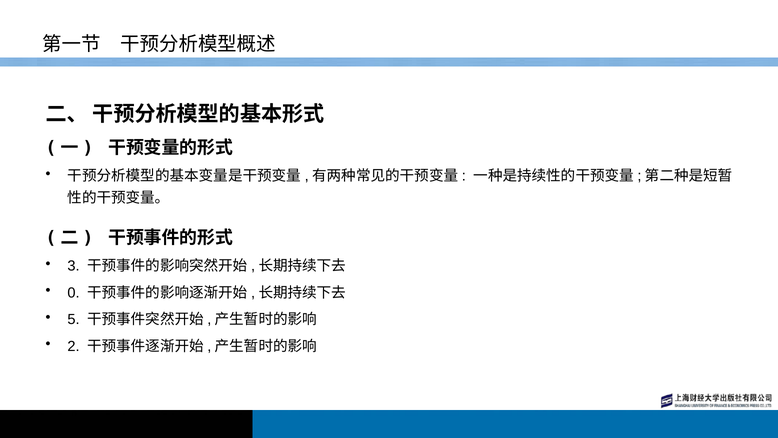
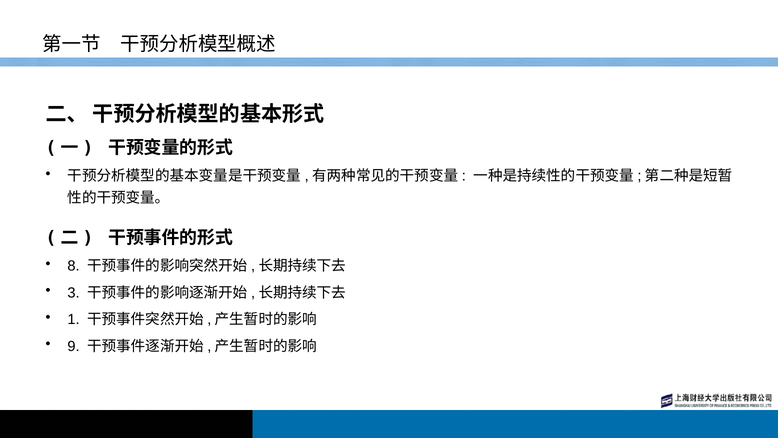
3: 3 -> 8
0: 0 -> 3
5: 5 -> 1
2: 2 -> 9
